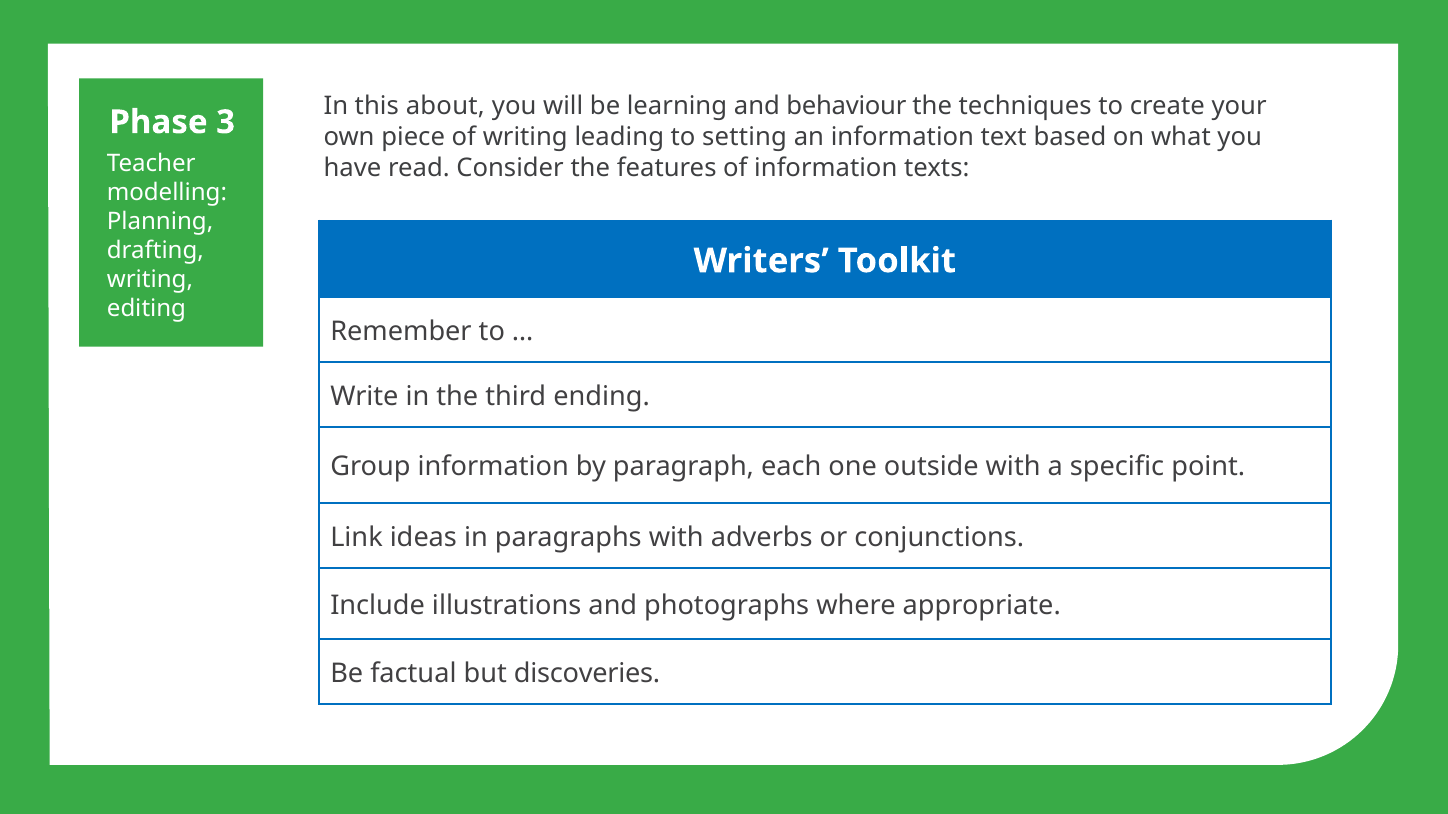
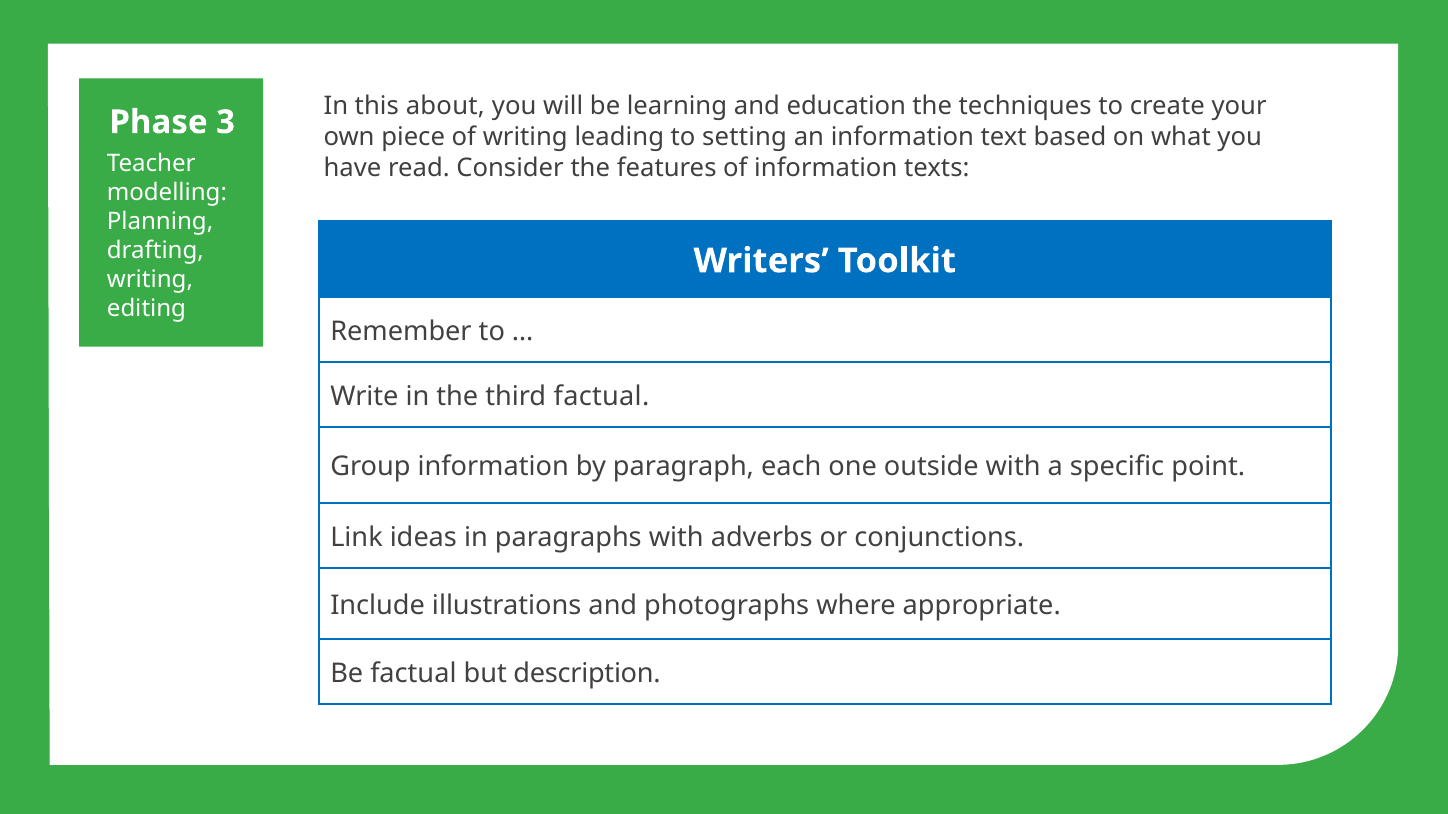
behaviour: behaviour -> education
third ending: ending -> factual
discoveries: discoveries -> description
